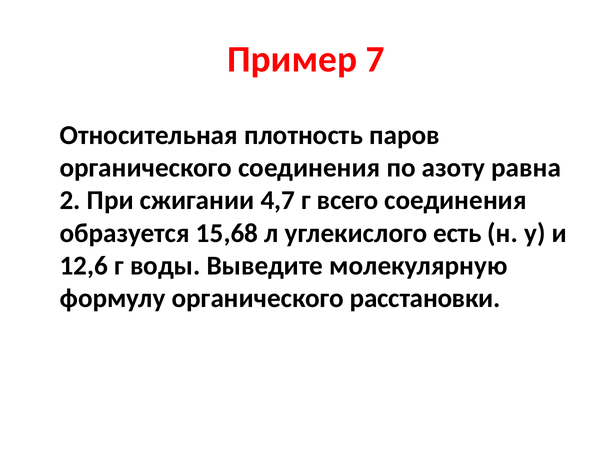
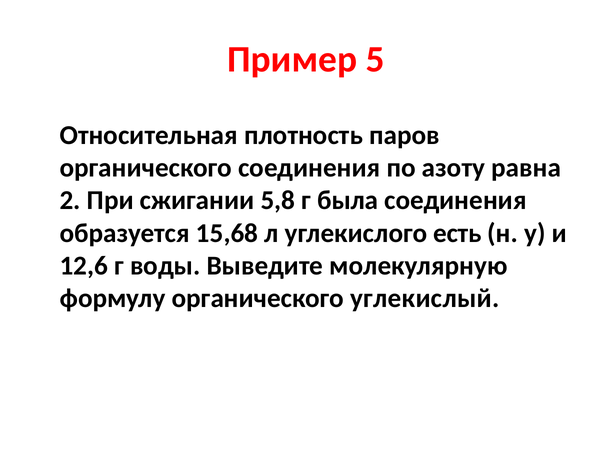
7: 7 -> 5
4,7: 4,7 -> 5,8
всего: всего -> была
расстановки: расстановки -> углекислый
